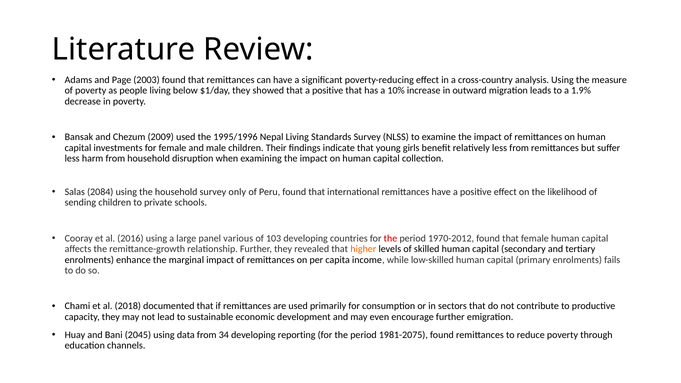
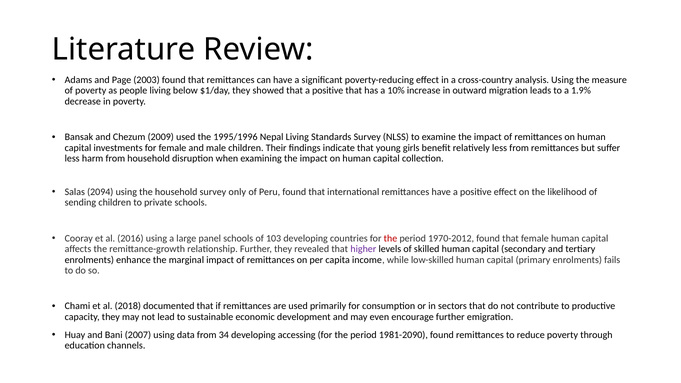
2084: 2084 -> 2094
panel various: various -> schools
higher colour: orange -> purple
2045: 2045 -> 2007
reporting: reporting -> accessing
1981-2075: 1981-2075 -> 1981-2090
